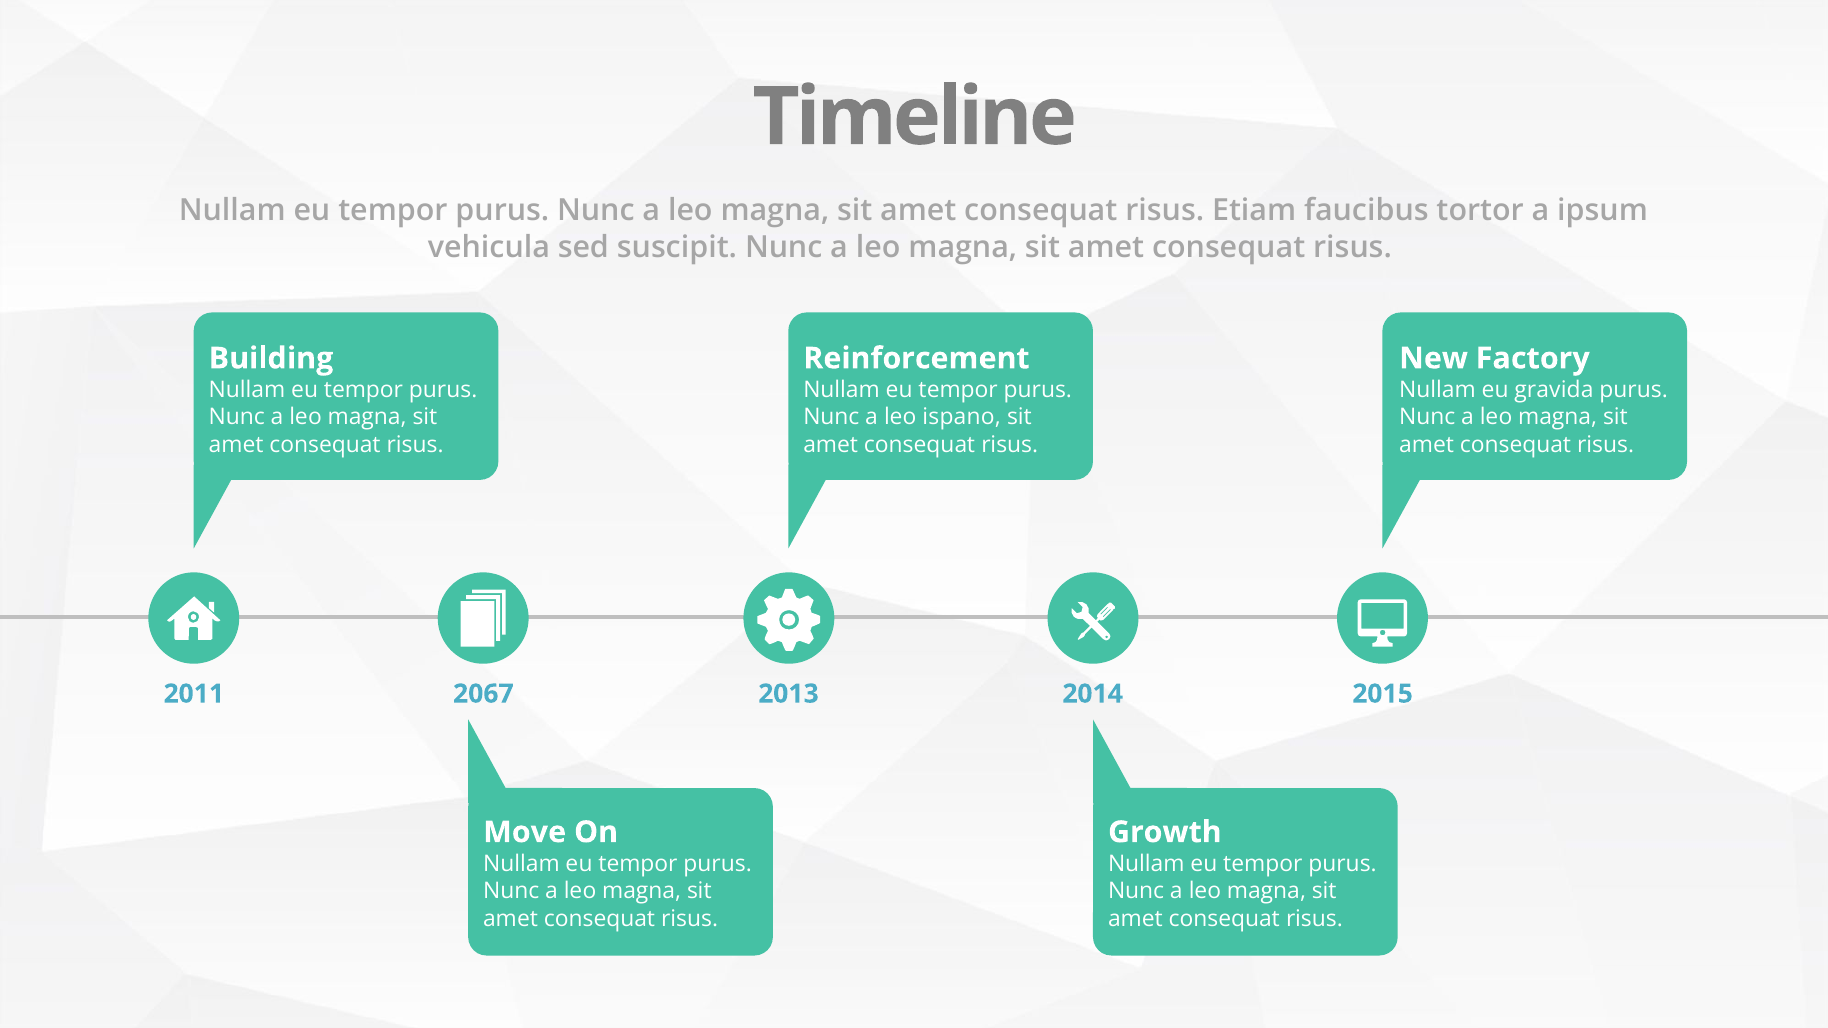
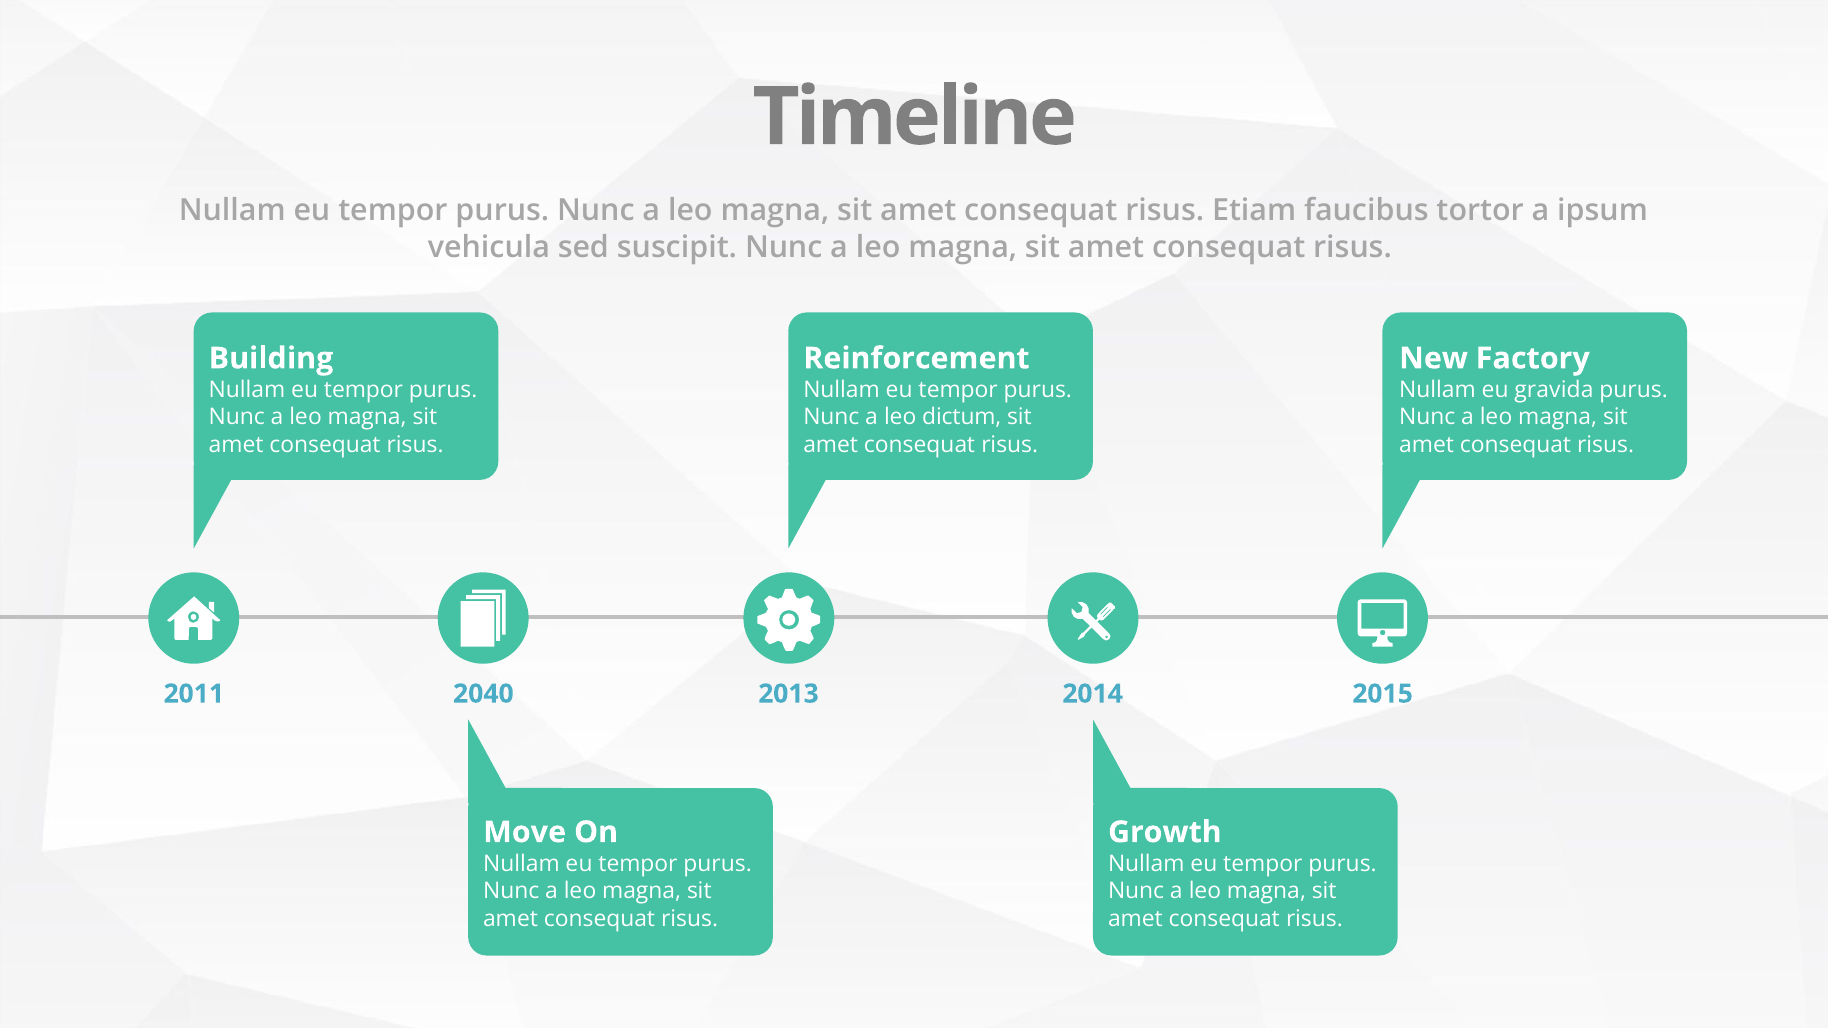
ispano: ispano -> dictum
2067: 2067 -> 2040
